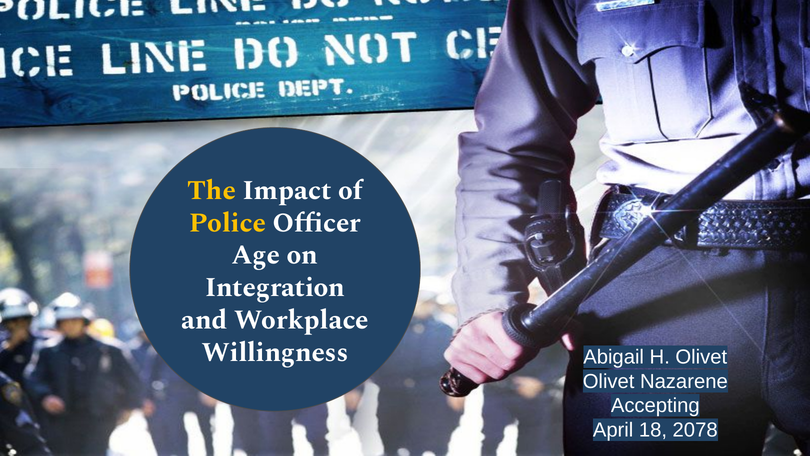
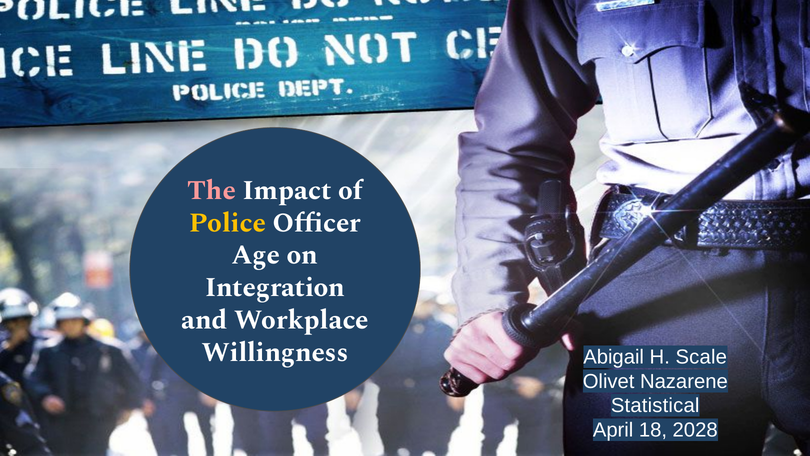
The colour: yellow -> pink
H Olivet: Olivet -> Scale
Accepting: Accepting -> Statistical
2078: 2078 -> 2028
